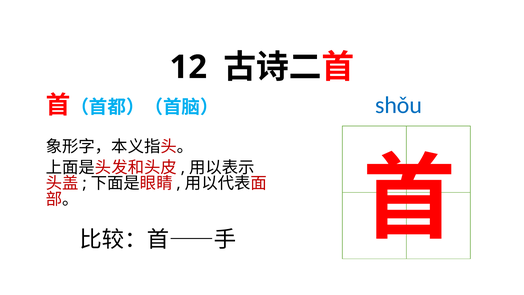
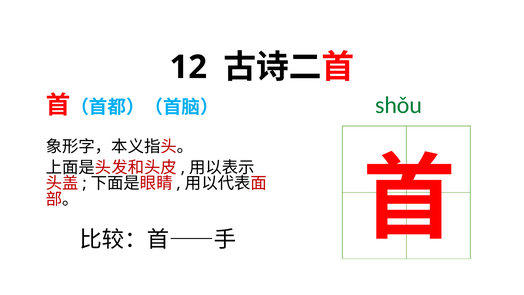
shǒu colour: blue -> green
